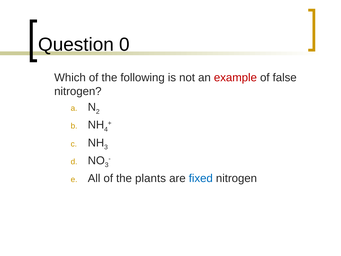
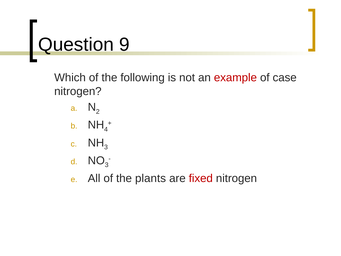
0: 0 -> 9
false: false -> case
fixed colour: blue -> red
